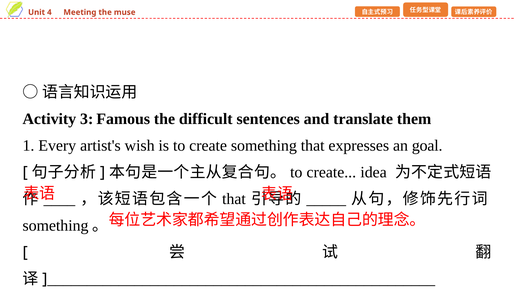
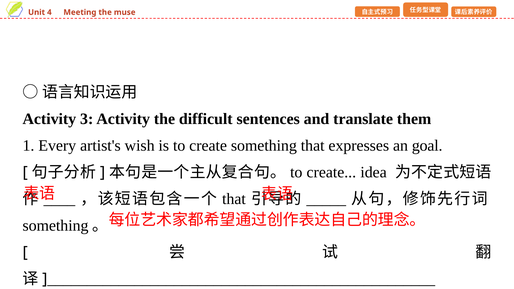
3 Famous: Famous -> Activity
